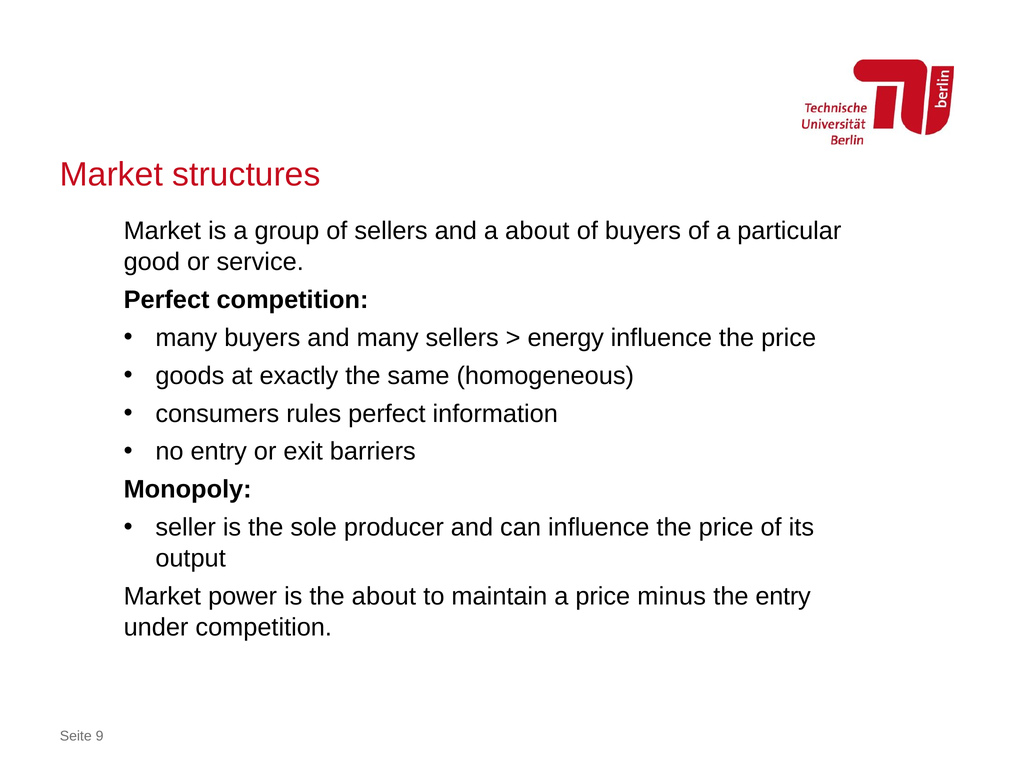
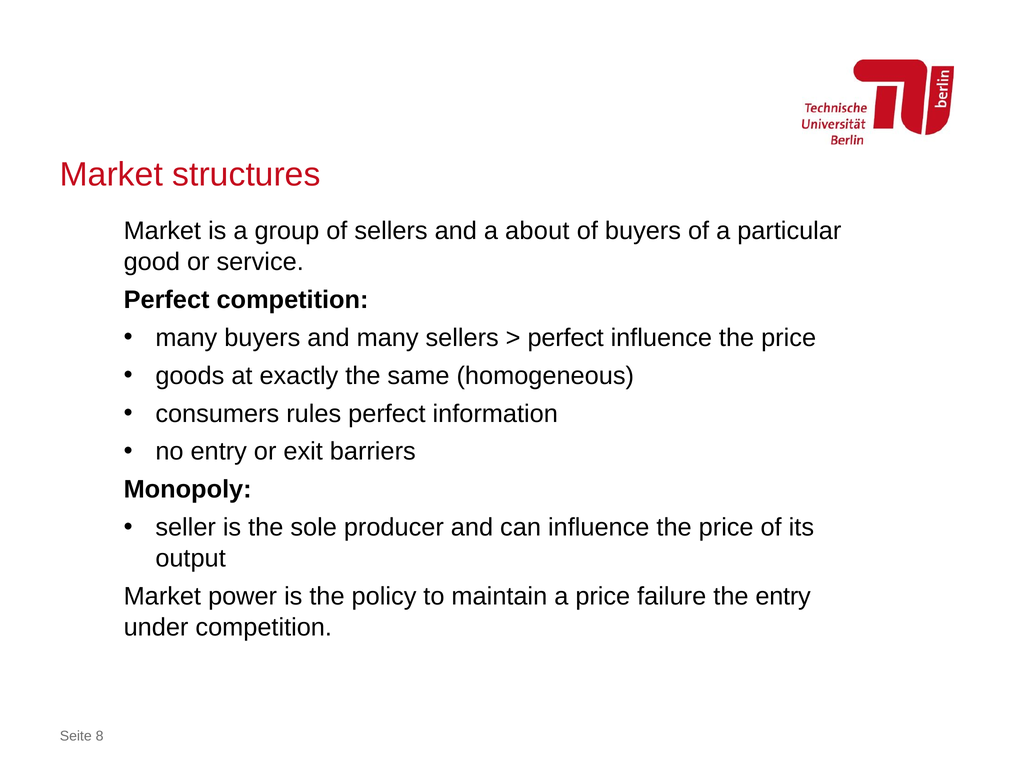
energy at (566, 338): energy -> perfect
the about: about -> policy
minus: minus -> failure
9: 9 -> 8
